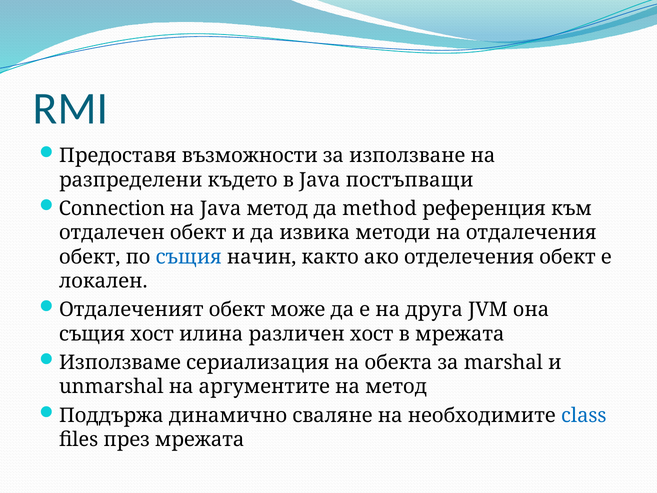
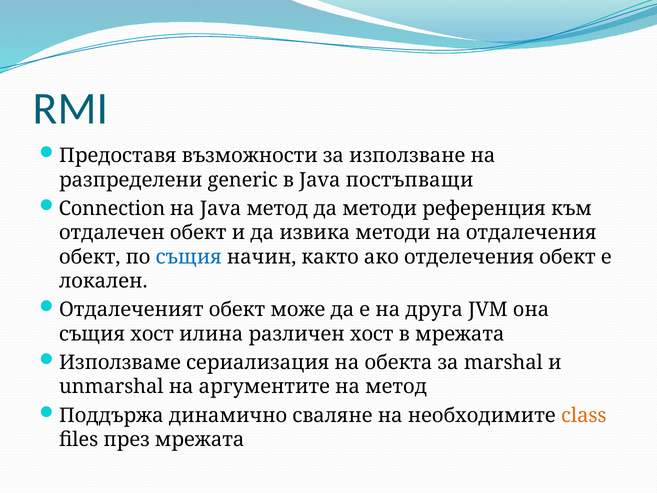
където: където -> generic
да method: method -> методи
class colour: blue -> orange
